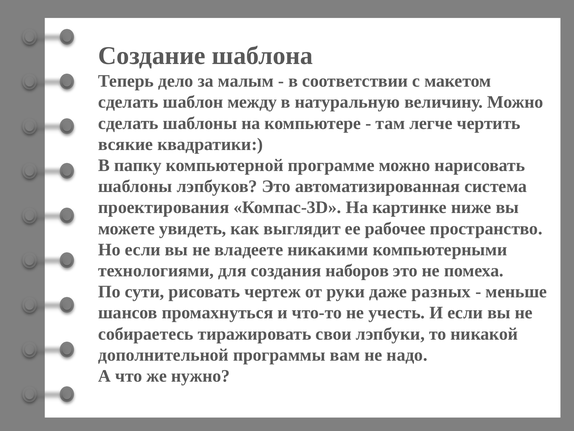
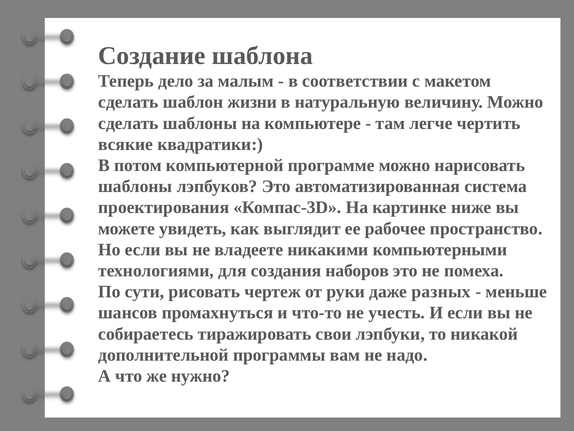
между: между -> жизни
папку: папку -> потом
